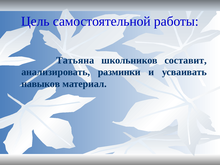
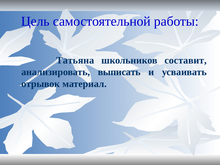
разминки: разминки -> выписать
навыков: навыков -> отрывок
